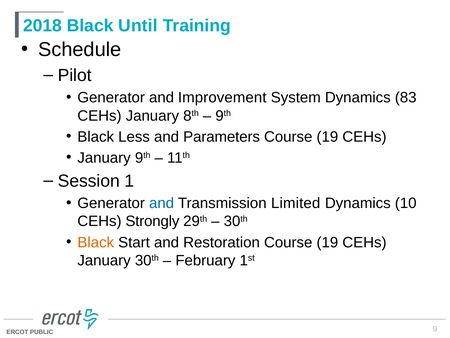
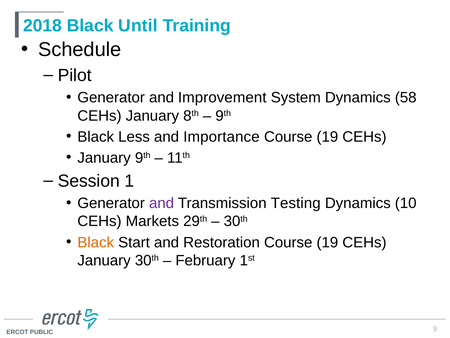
83: 83 -> 58
Parameters: Parameters -> Importance
and at (162, 203) colour: blue -> purple
Limited: Limited -> Testing
Strongly: Strongly -> Markets
